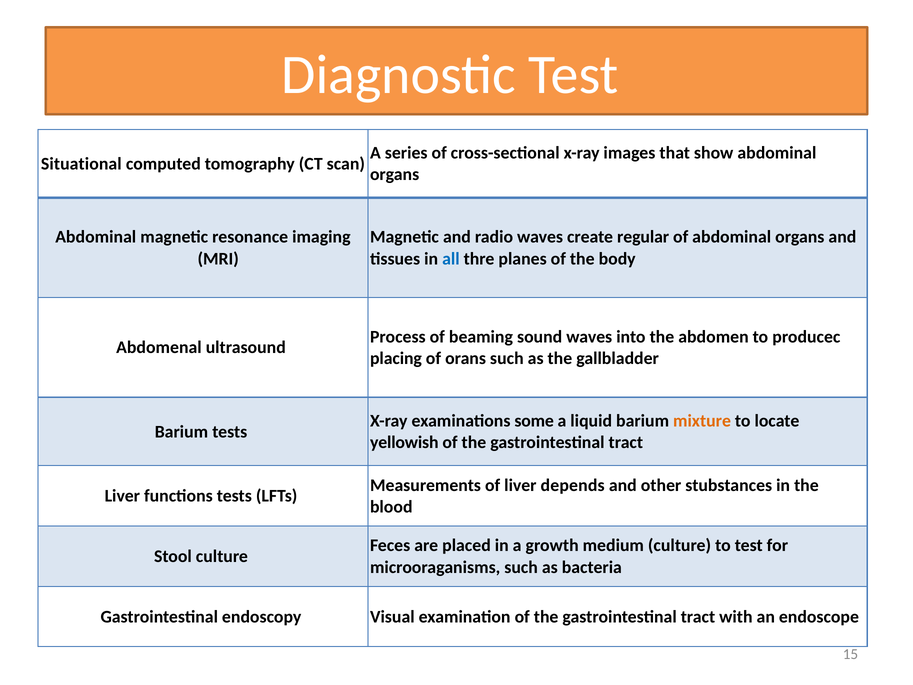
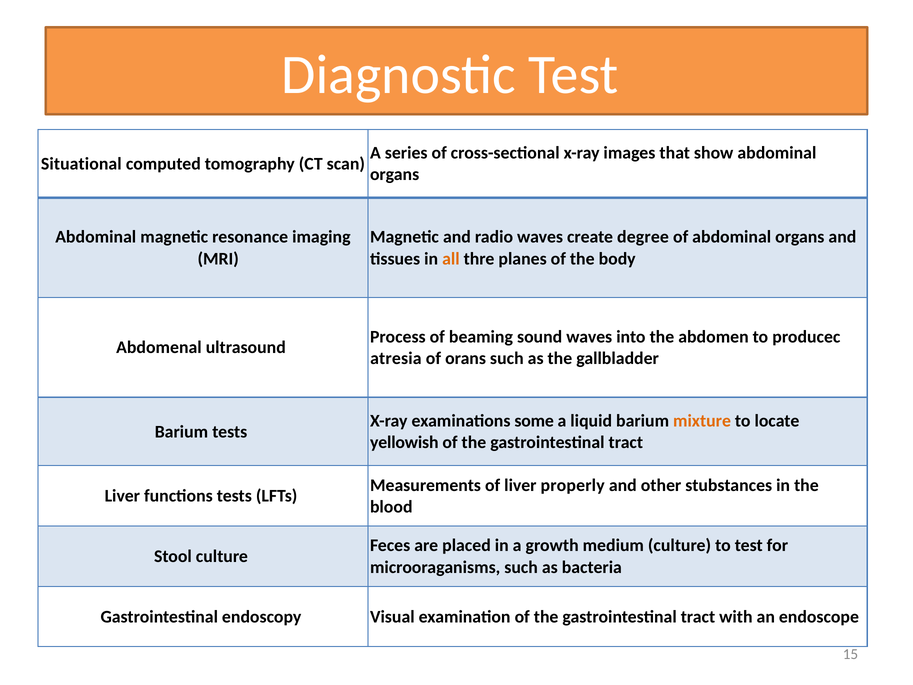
regular: regular -> degree
all colour: blue -> orange
placing: placing -> atresia
depends: depends -> properly
